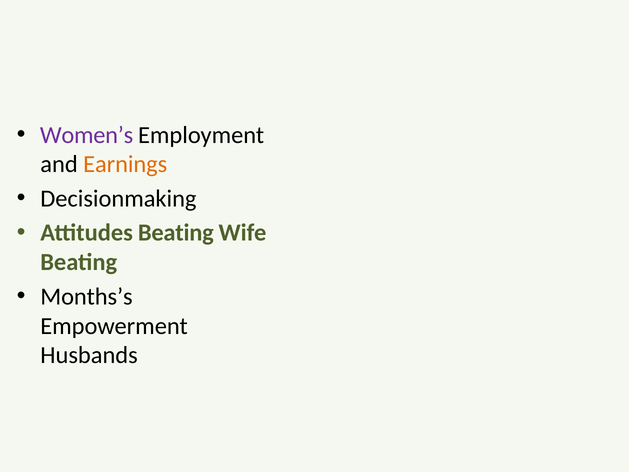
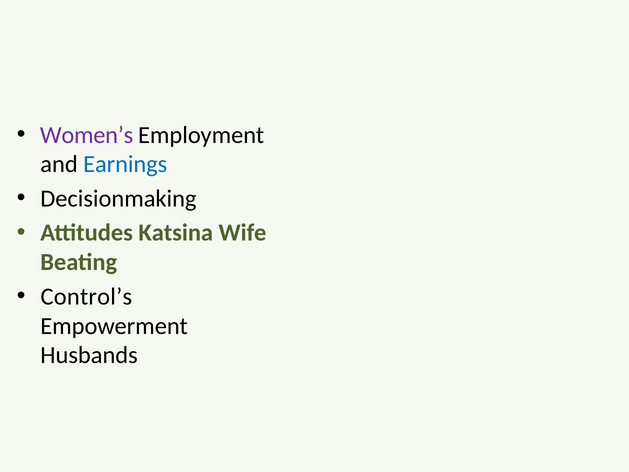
Earnings colour: orange -> blue
Attitudes Beating: Beating -> Katsina
Months’s: Months’s -> Control’s
